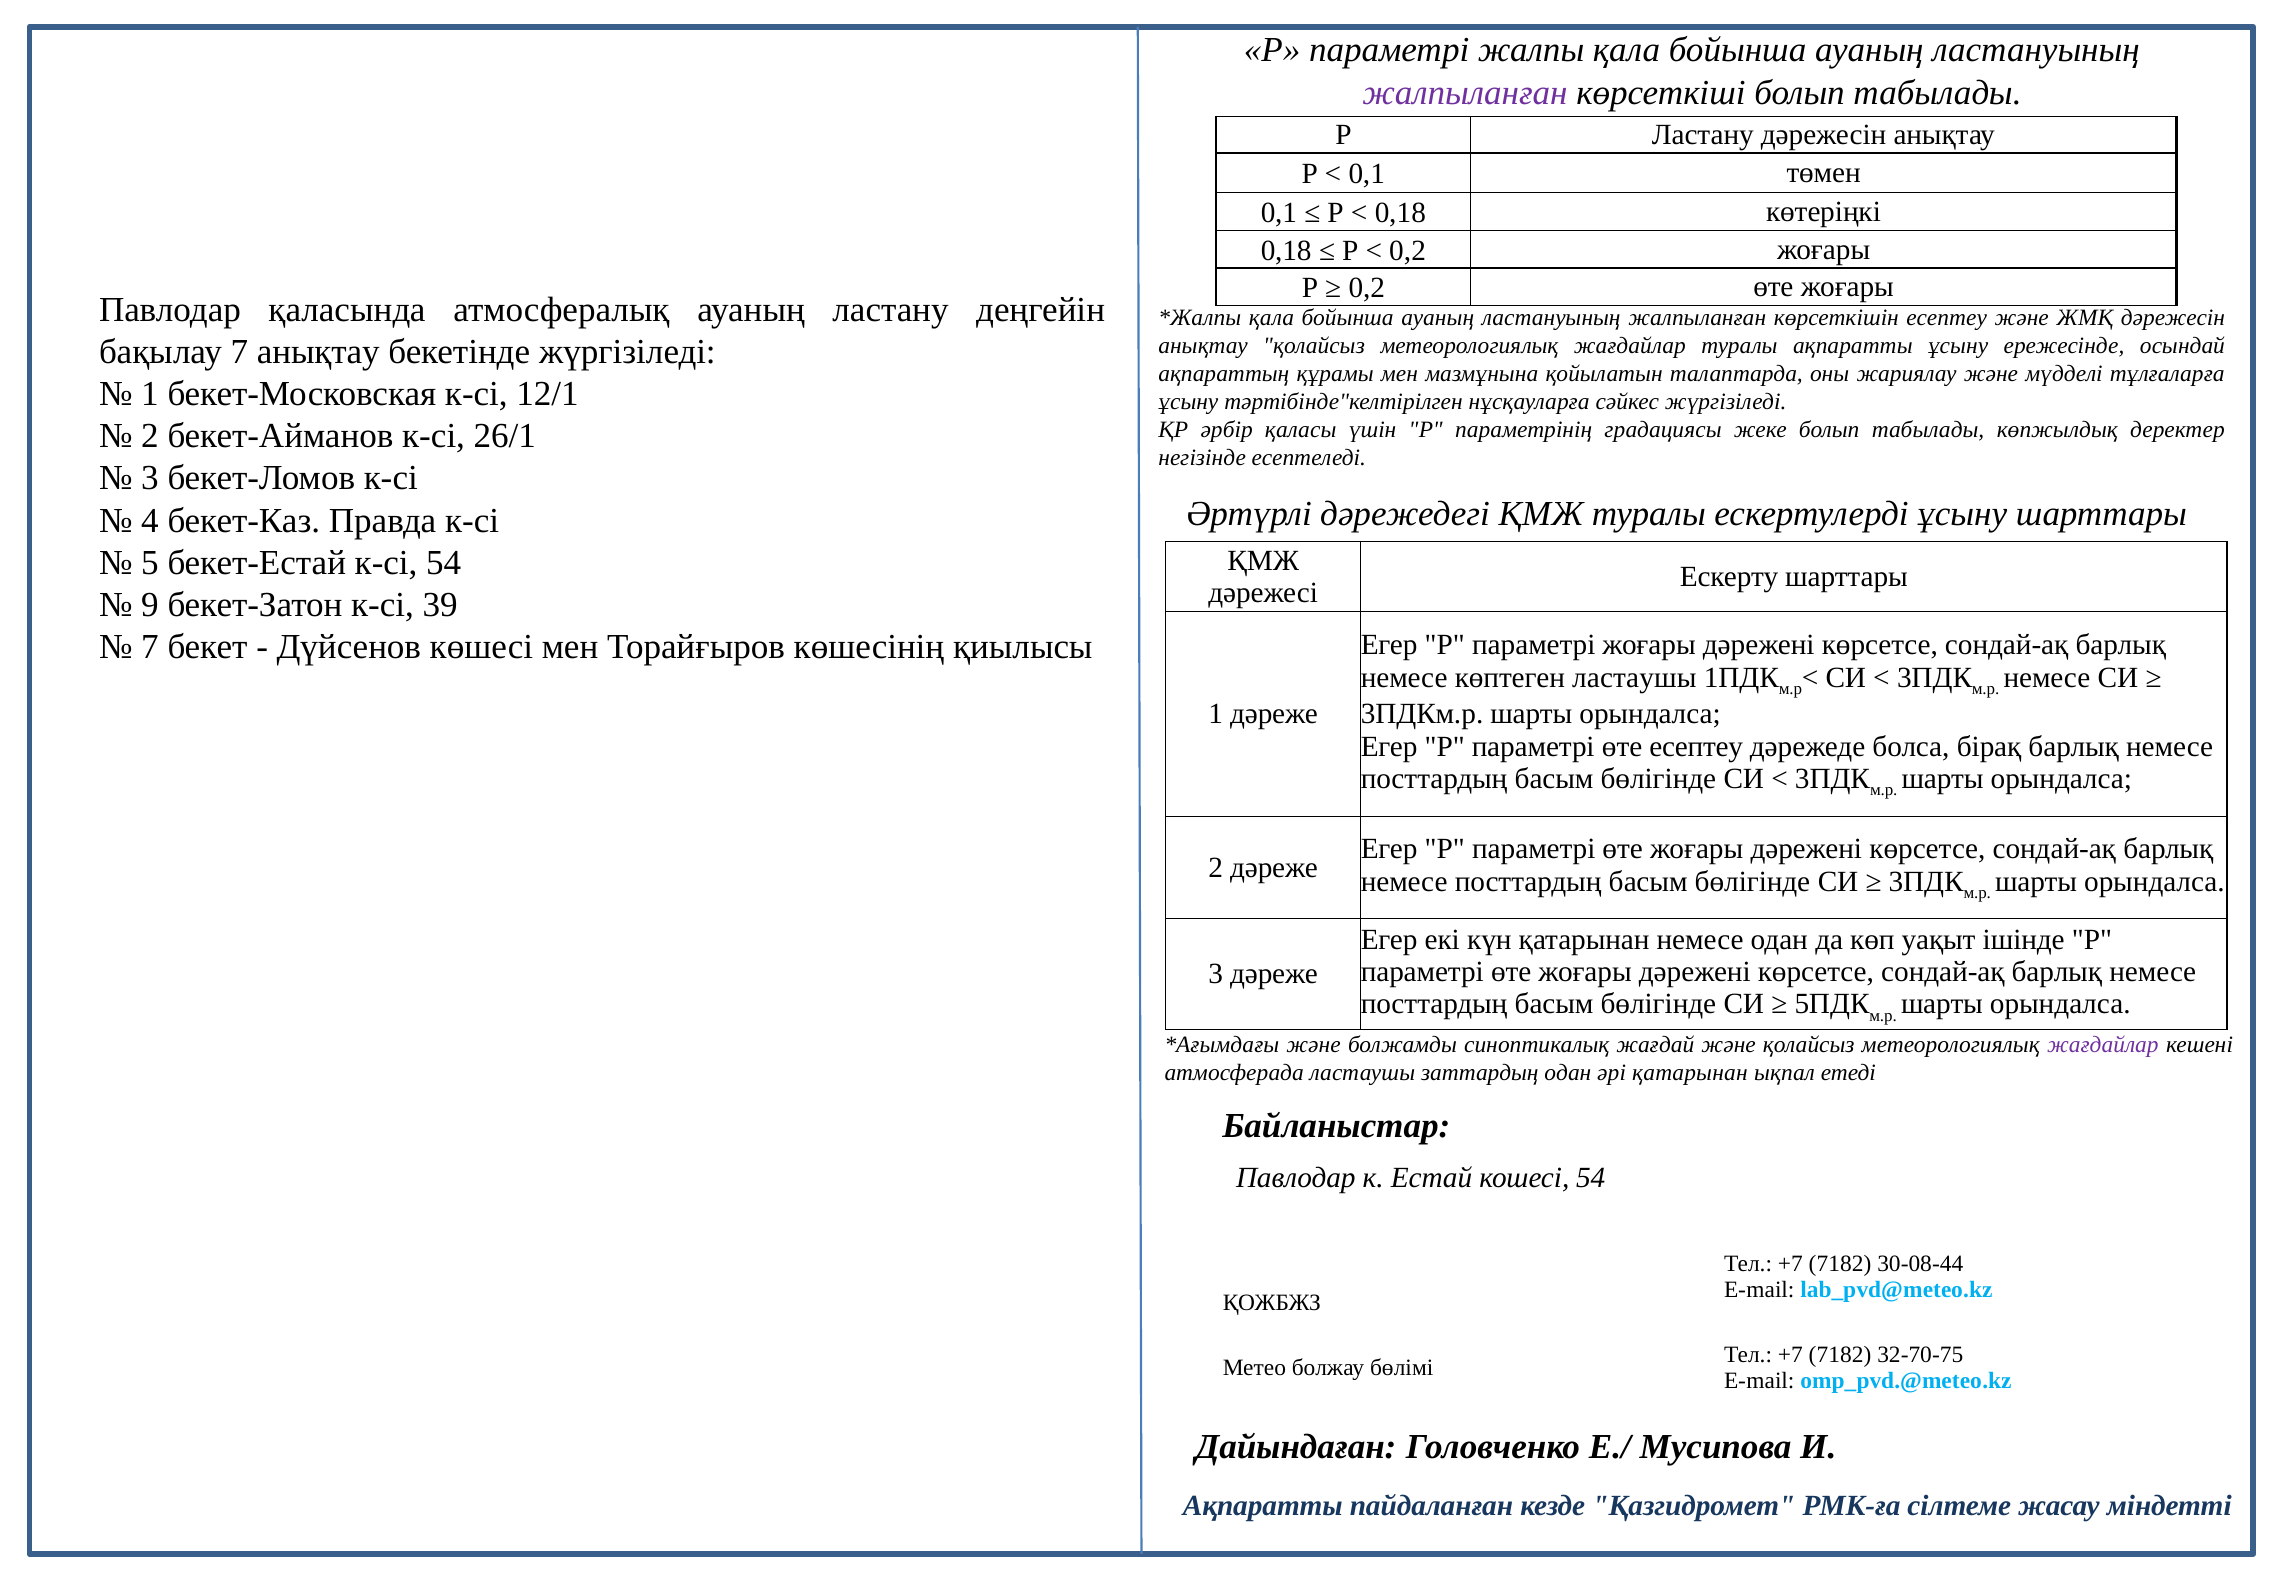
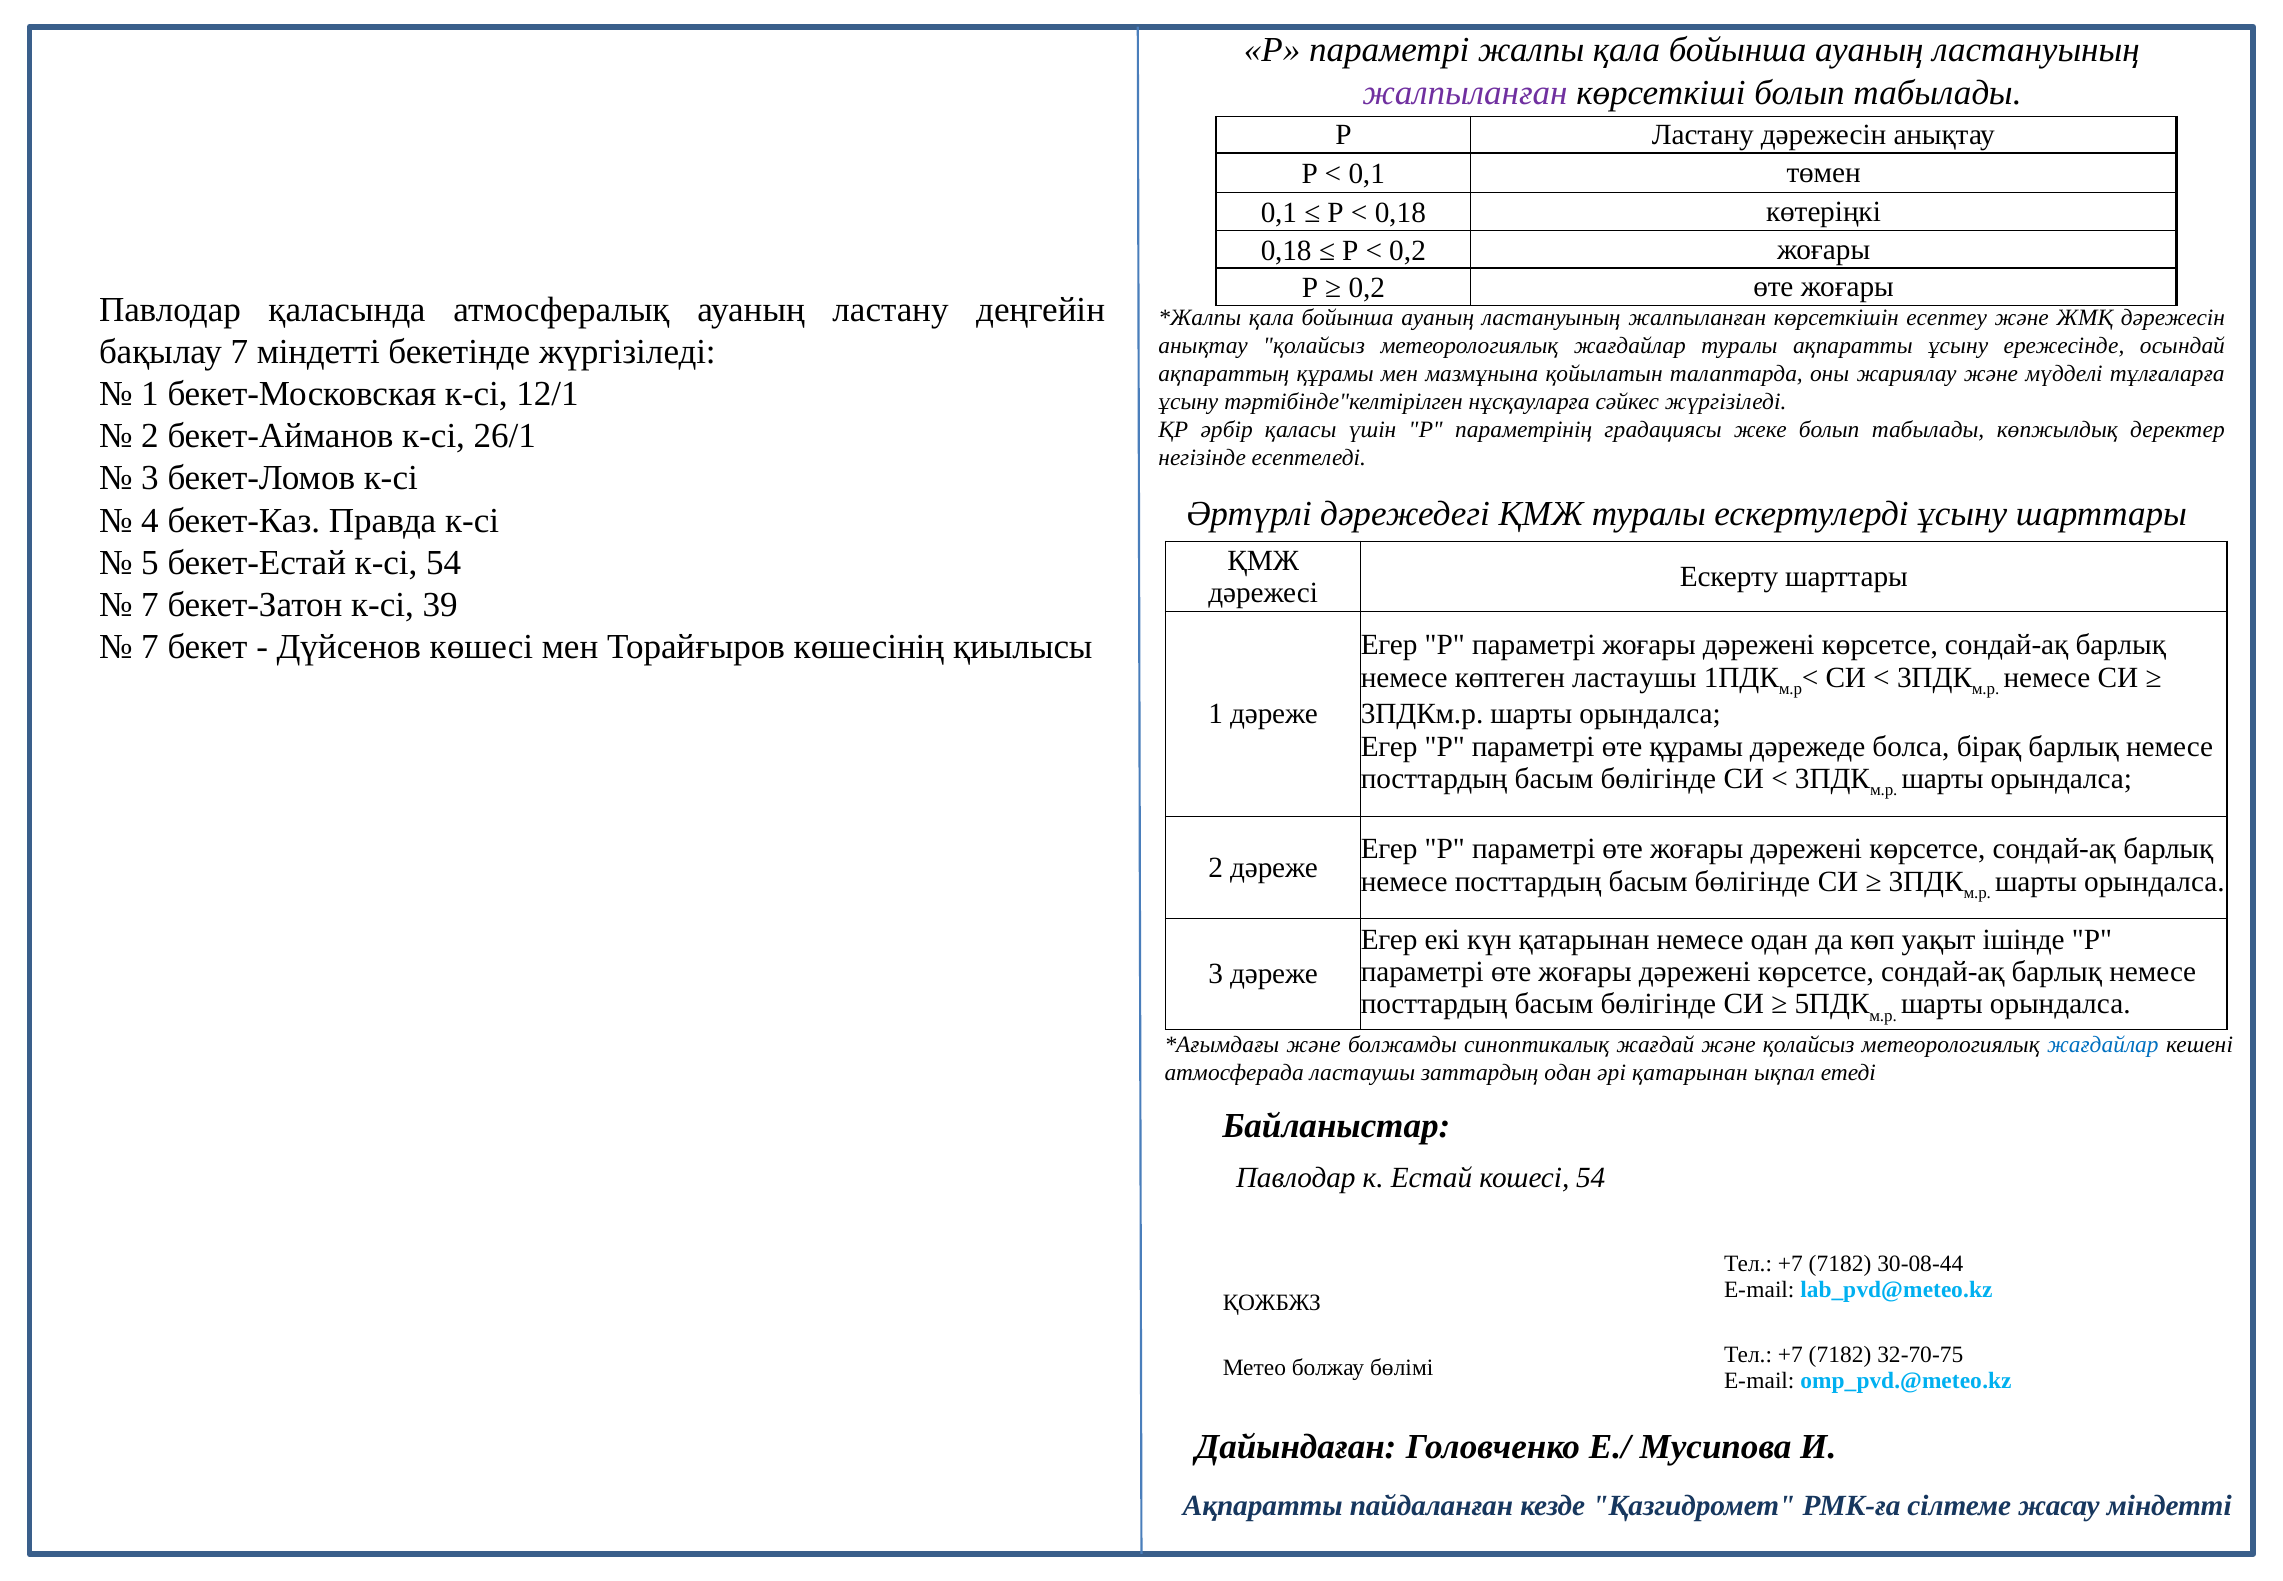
7 анықтау: анықтау -> міндетті
9 at (150, 605): 9 -> 7
өте есептеу: есептеу -> құрамы
жағдайлар at (2103, 1044) colour: purple -> blue
